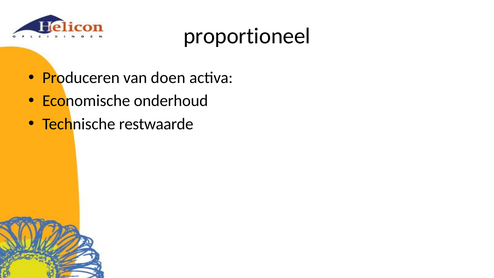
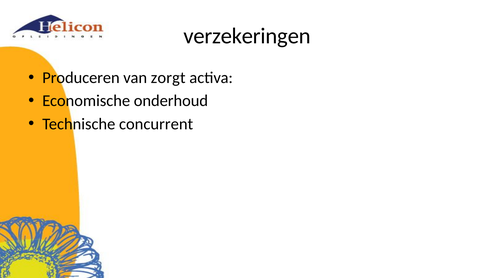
proportioneel: proportioneel -> verzekeringen
doen: doen -> zorgt
restwaarde: restwaarde -> concurrent
